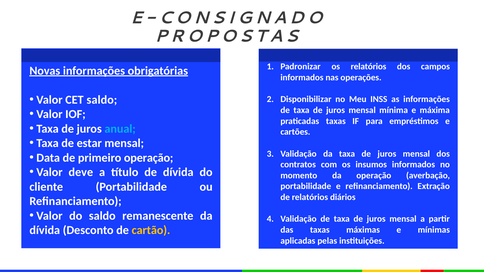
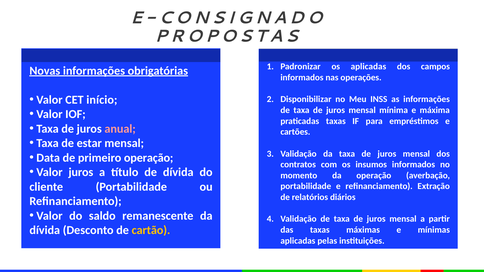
os relatórios: relatórios -> aplicadas
CET saldo: saldo -> início
anual colour: light blue -> pink
Valor deve: deve -> juros
